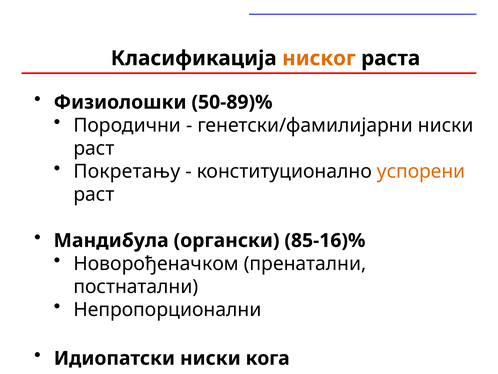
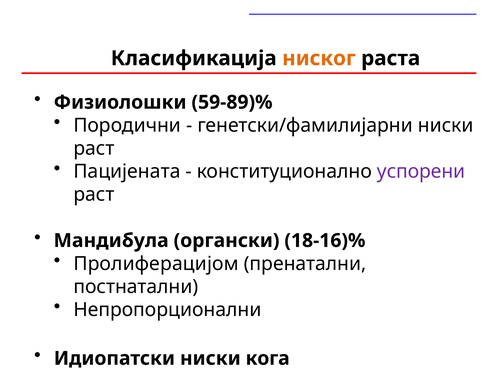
50-89)%: 50-89)% -> 59-89)%
Покретању: Покретању -> Пацијената
успорени colour: orange -> purple
85-16)%: 85-16)% -> 18-16)%
Новорођеначком: Новорођеначком -> Пролиферацијом
